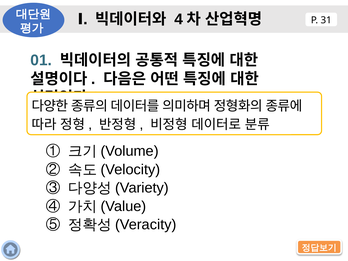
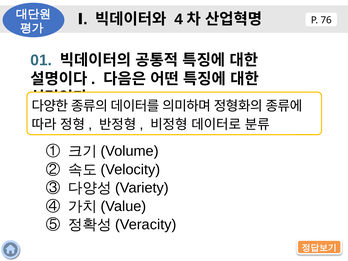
31: 31 -> 76
